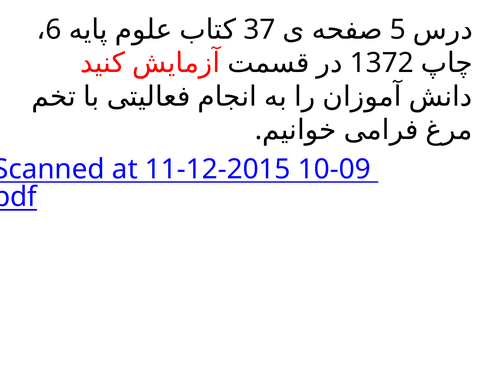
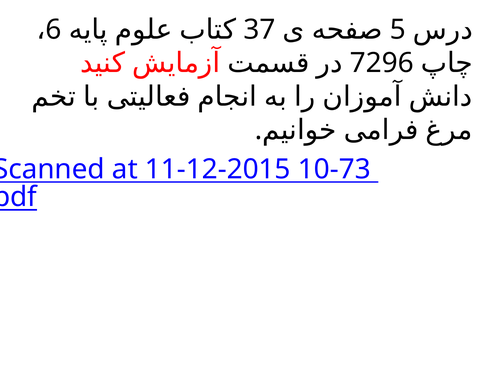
1372: 1372 -> 7296
10-09: 10-09 -> 10-73
